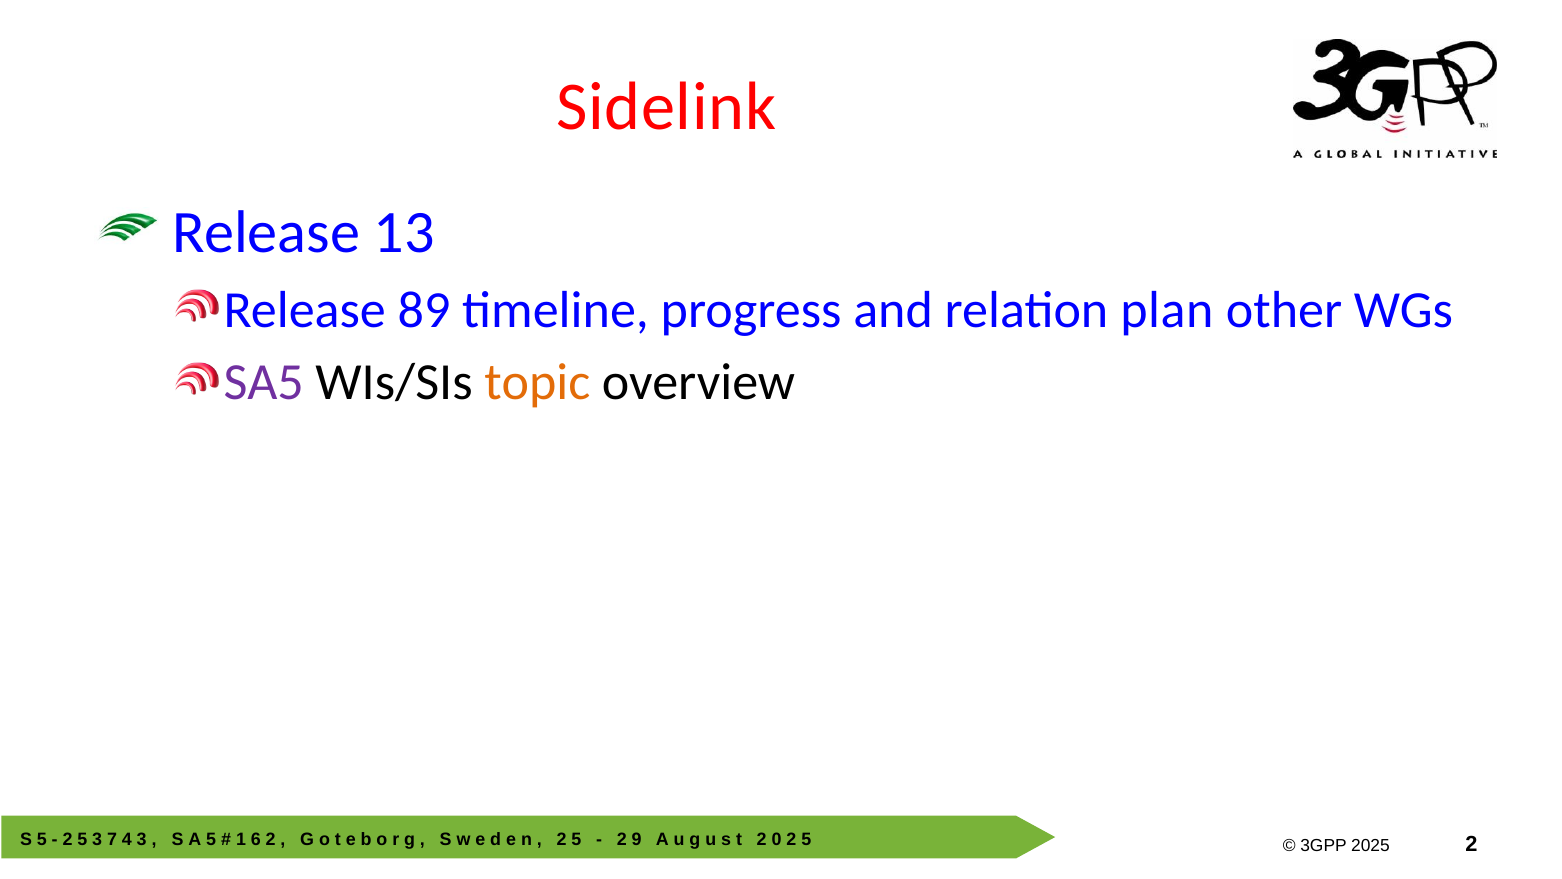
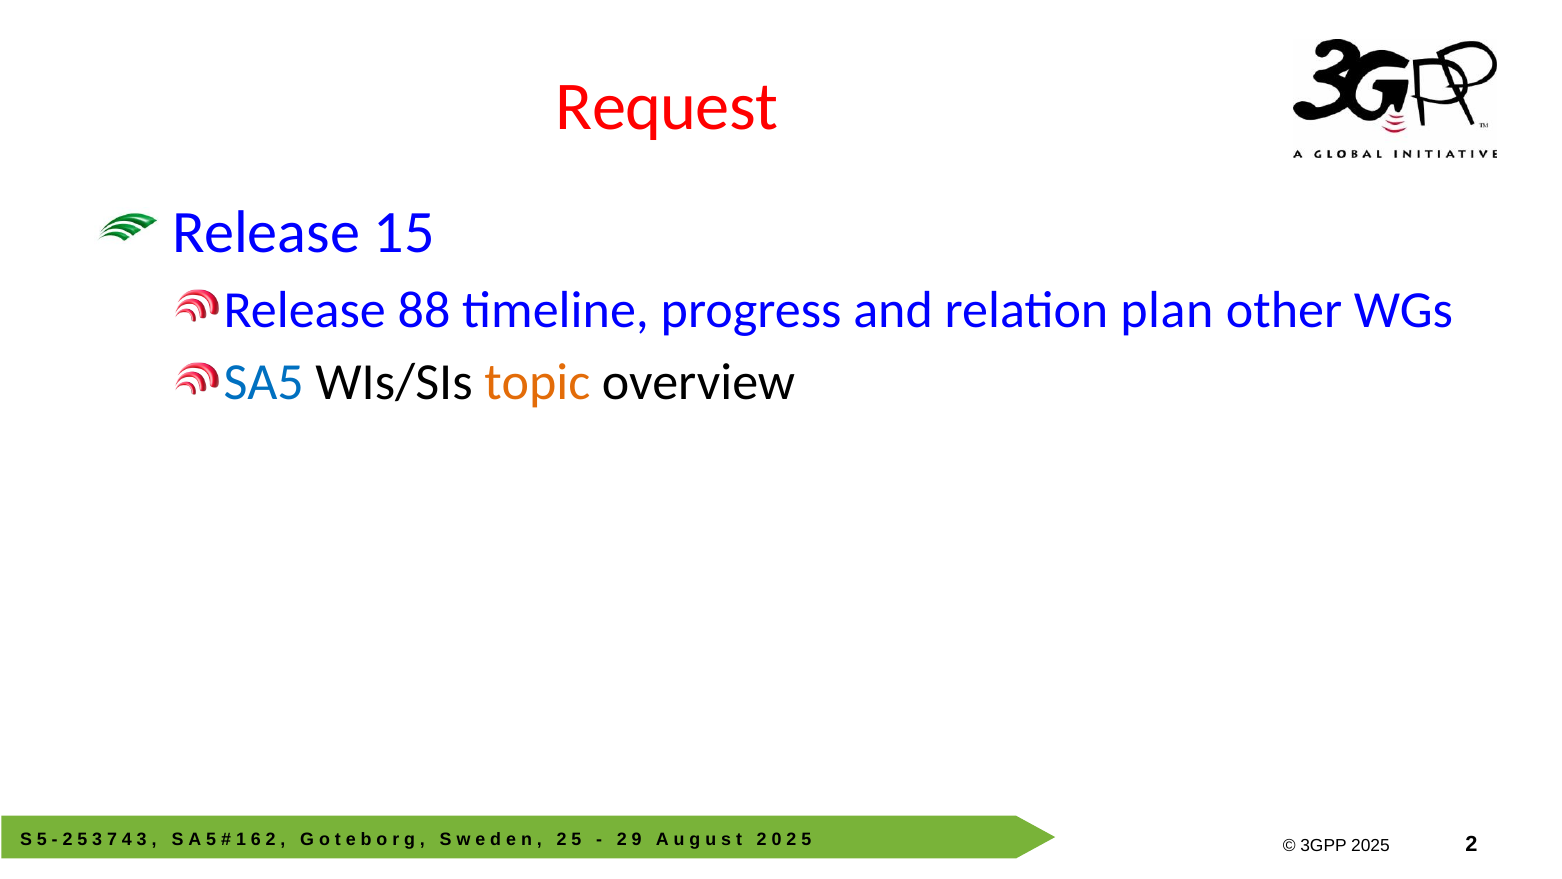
Sidelink: Sidelink -> Request
13: 13 -> 15
89: 89 -> 88
SA5 colour: purple -> blue
